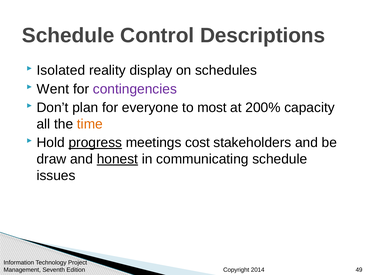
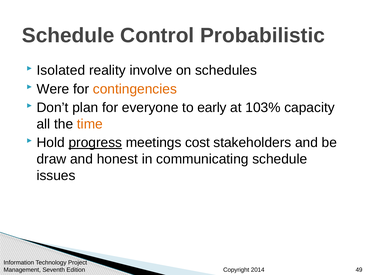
Descriptions: Descriptions -> Probabilistic
display: display -> involve
Went: Went -> Were
contingencies colour: purple -> orange
most: most -> early
200%: 200% -> 103%
honest underline: present -> none
